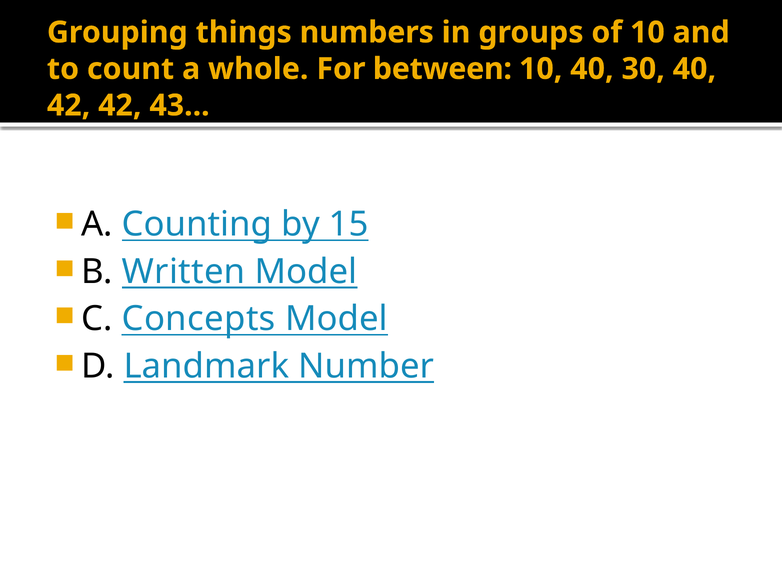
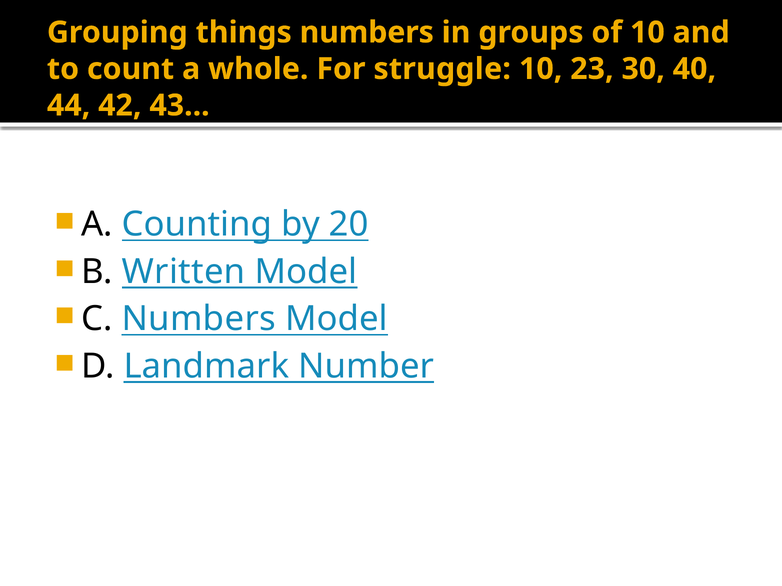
between: between -> struggle
10 40: 40 -> 23
42 at (69, 105): 42 -> 44
15: 15 -> 20
C Concepts: Concepts -> Numbers
